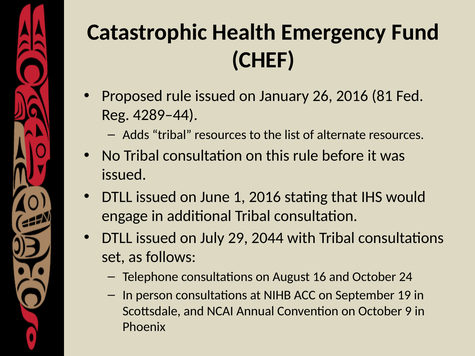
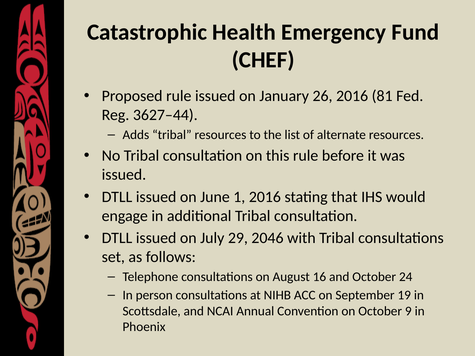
4289–44: 4289–44 -> 3627–44
2044: 2044 -> 2046
